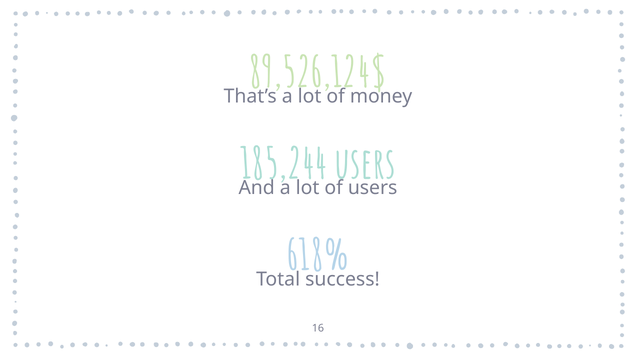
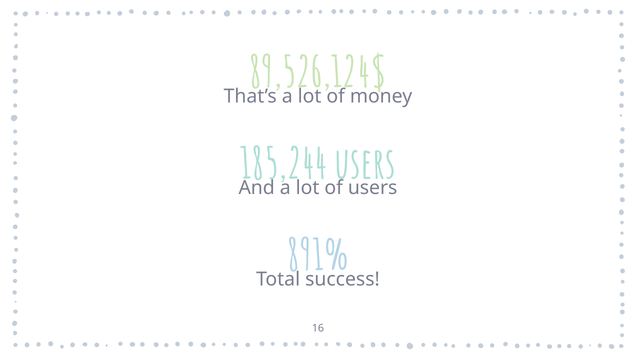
618%: 618% -> 891%
